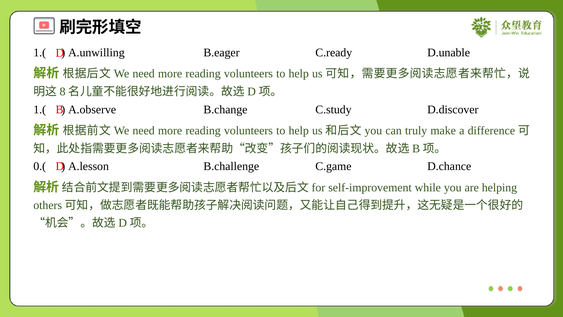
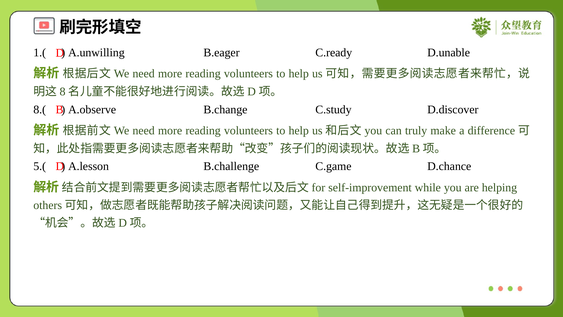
1.( at (40, 109): 1.( -> 8.(
0.(: 0.( -> 5.(
